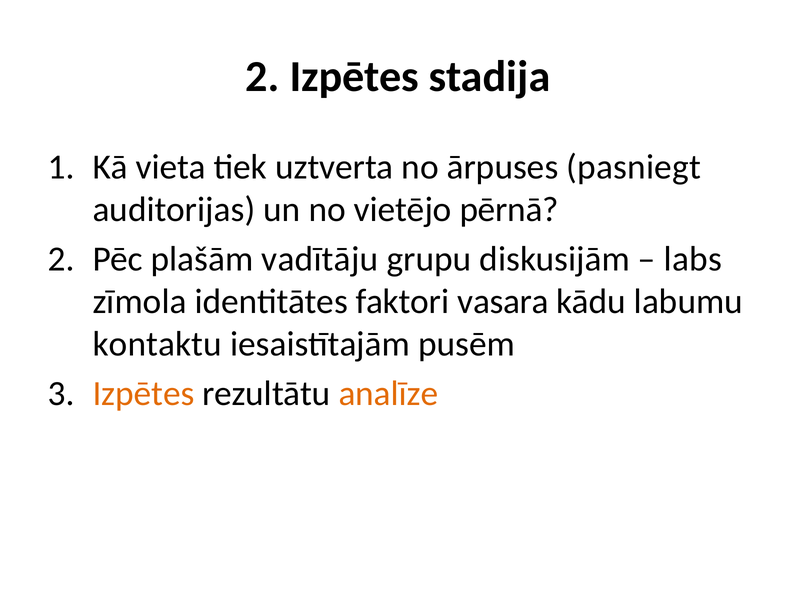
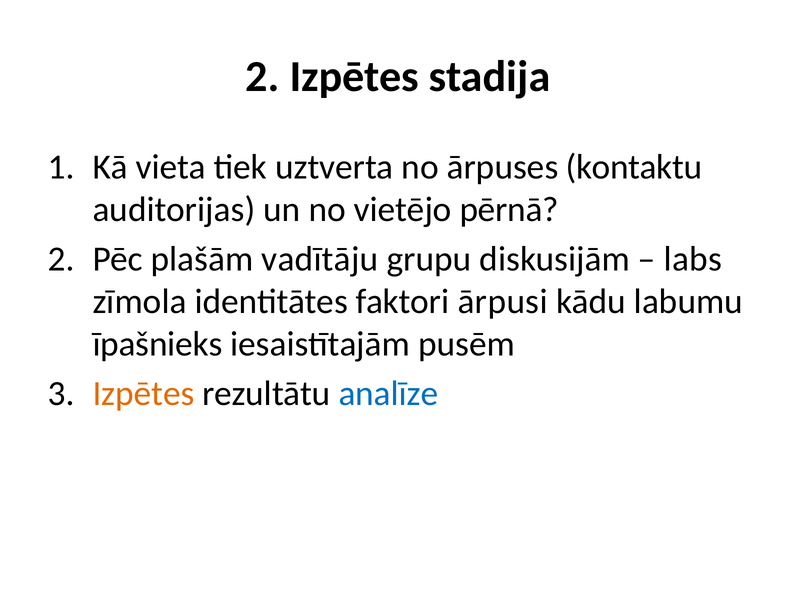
pasniegt: pasniegt -> kontaktu
vasara: vasara -> ārpusi
kontaktu: kontaktu -> īpašnieks
analīze colour: orange -> blue
